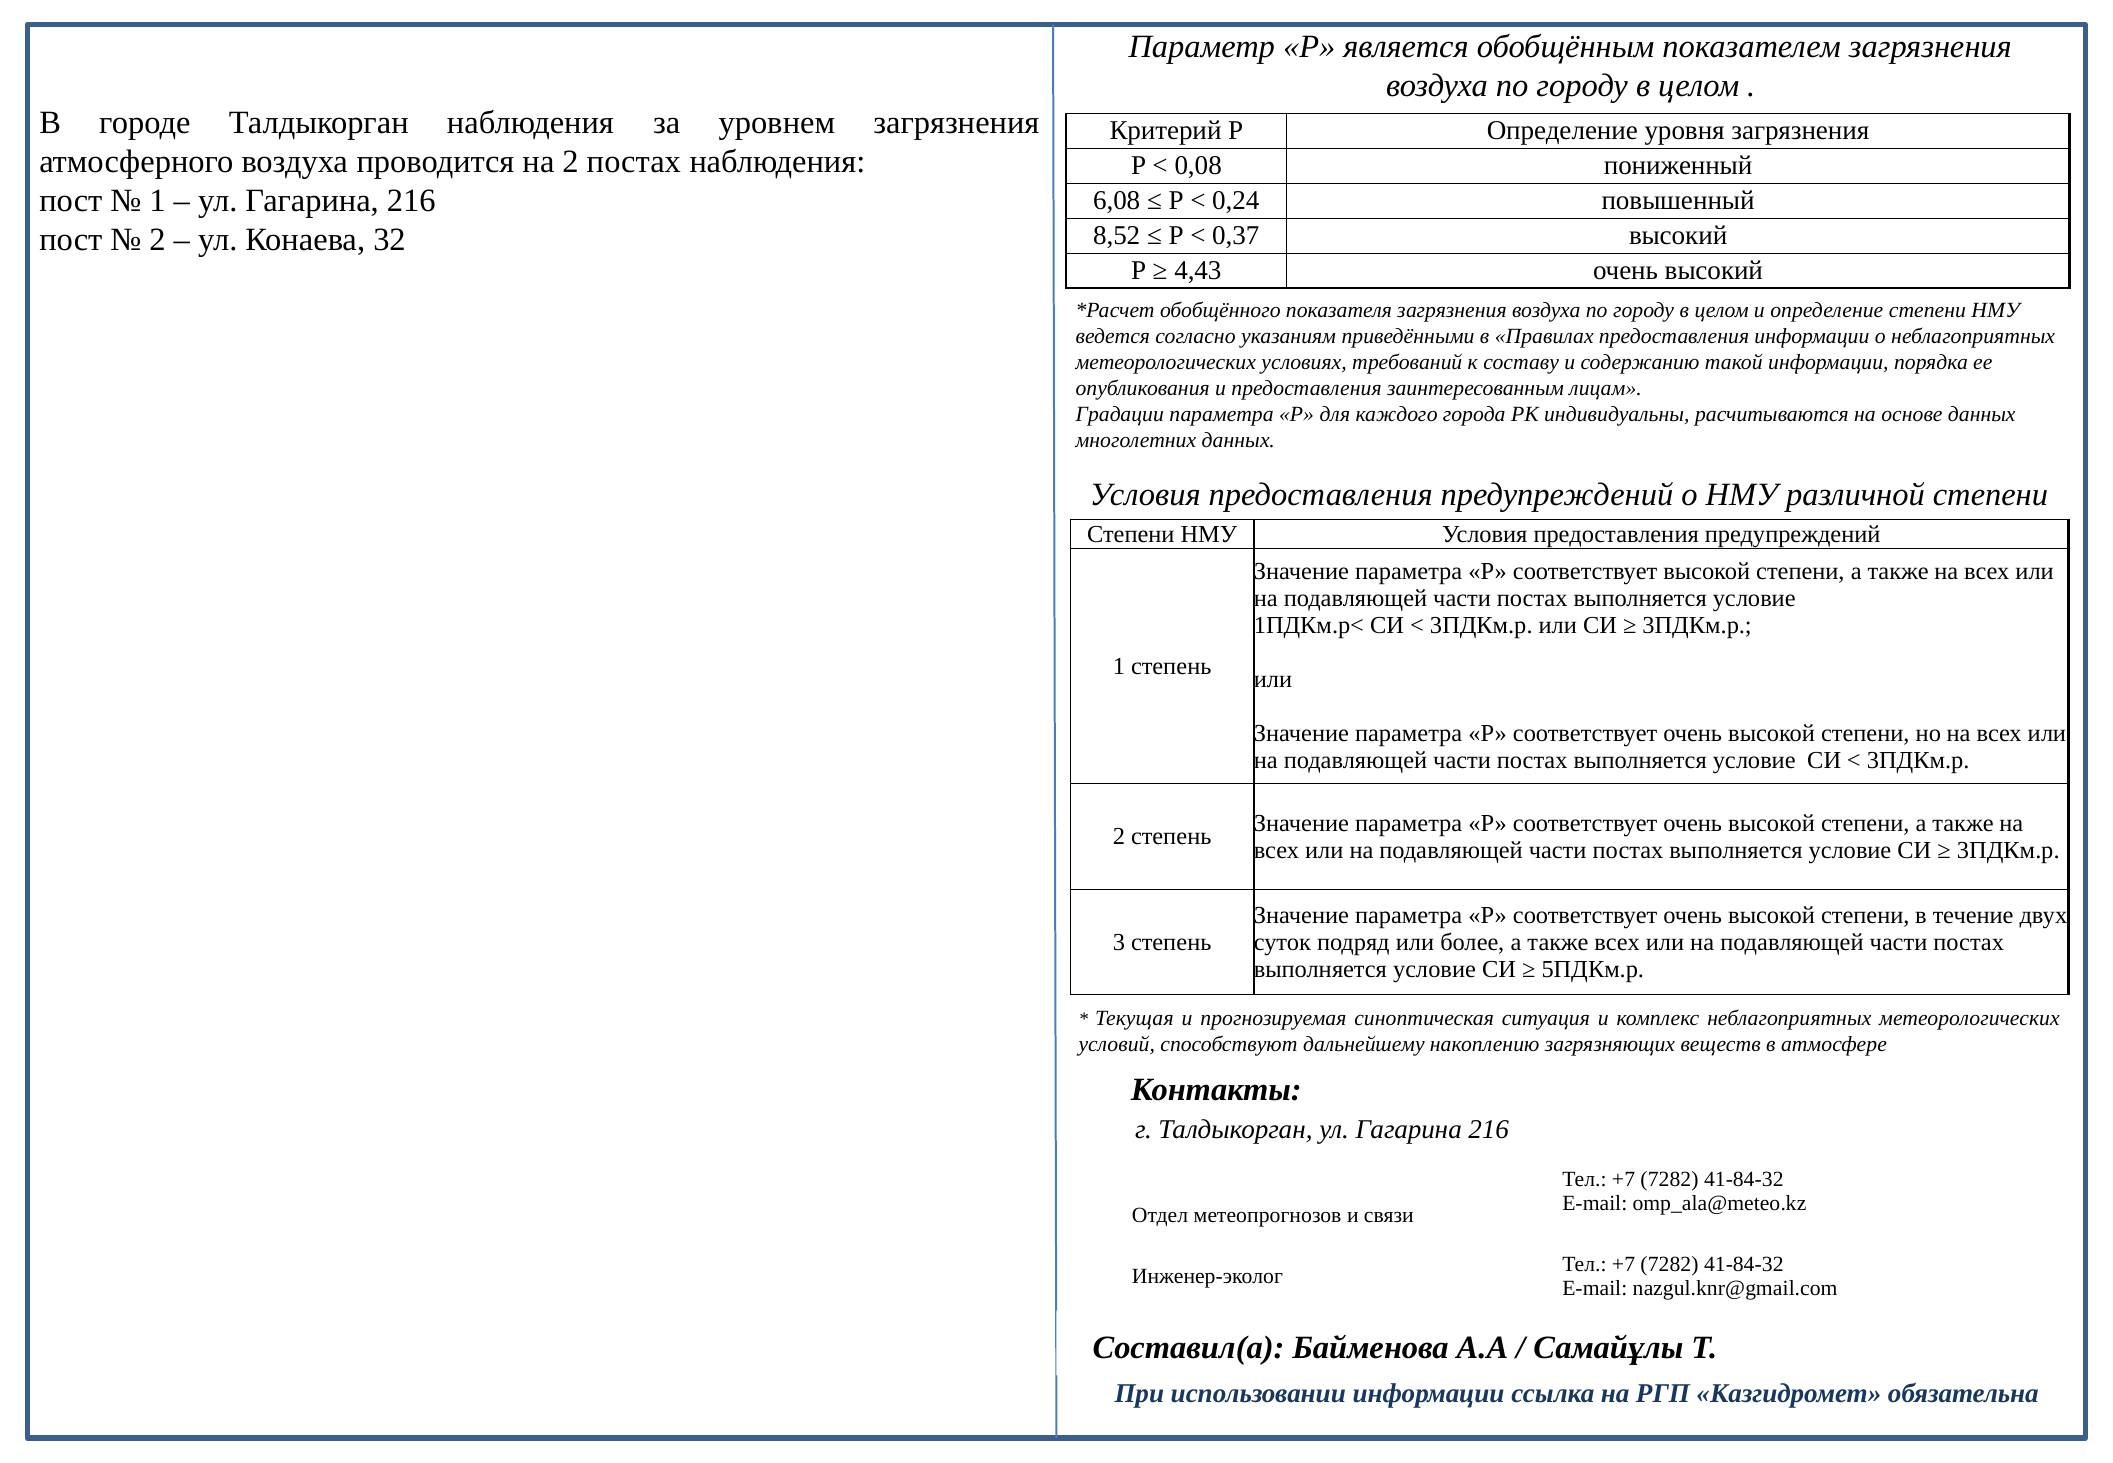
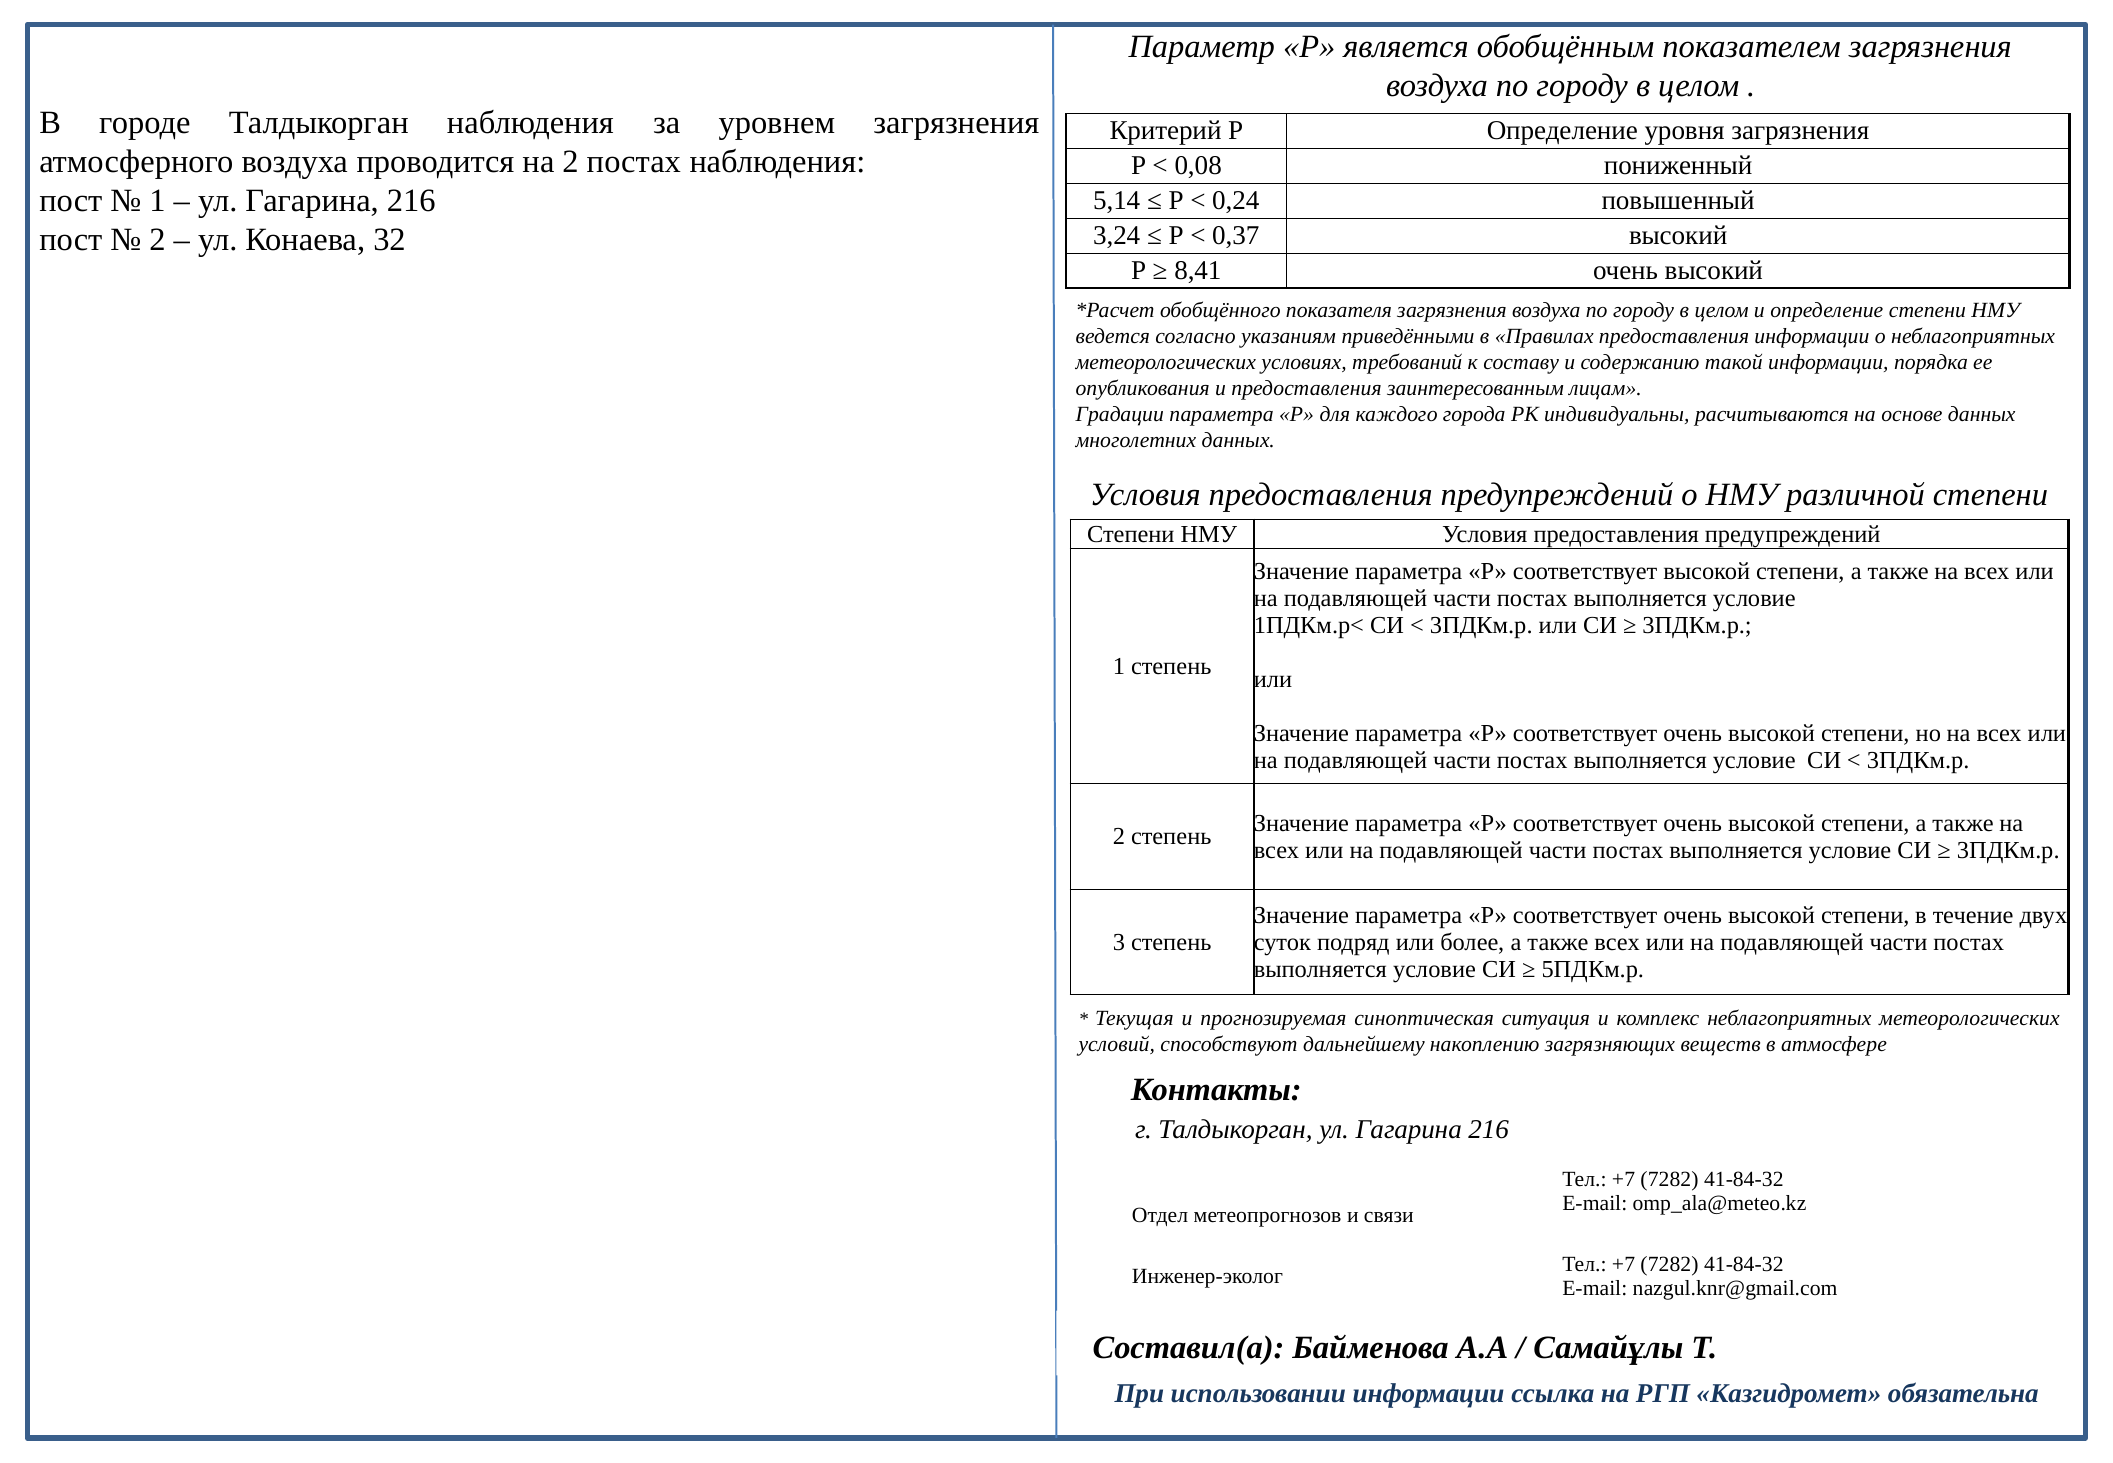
6,08: 6,08 -> 5,14
8,52: 8,52 -> 3,24
4,43: 4,43 -> 8,41
